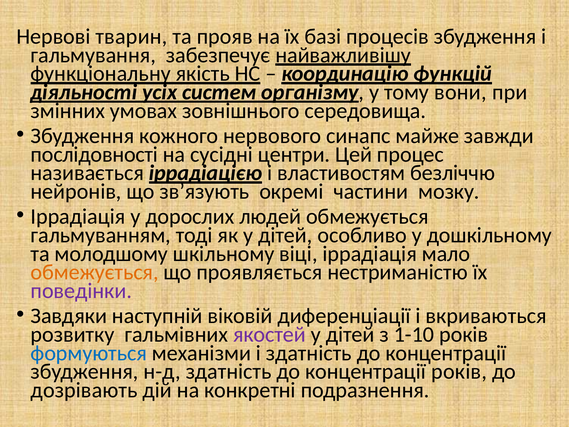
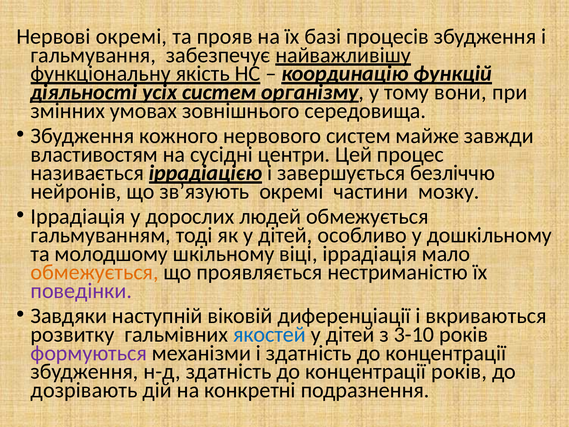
Нервові тварин: тварин -> окремі
нервового синапс: синапс -> систем
послідовності: послідовності -> властивостям
властивостям: властивостям -> завершується
якостей colour: purple -> blue
1-10: 1-10 -> 3-10
формуються colour: blue -> purple
